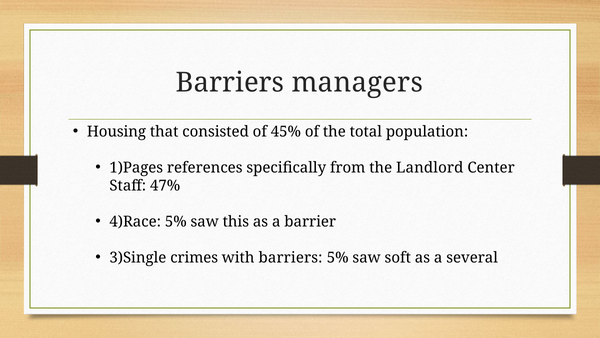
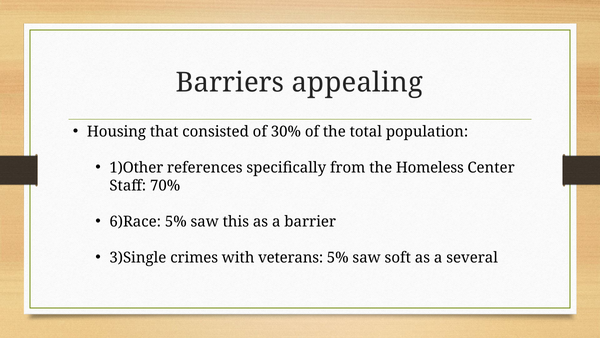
managers: managers -> appealing
45%: 45% -> 30%
1)Pages: 1)Pages -> 1)Other
Landlord: Landlord -> Homeless
47%: 47% -> 70%
4)Race: 4)Race -> 6)Race
with barriers: barriers -> veterans
